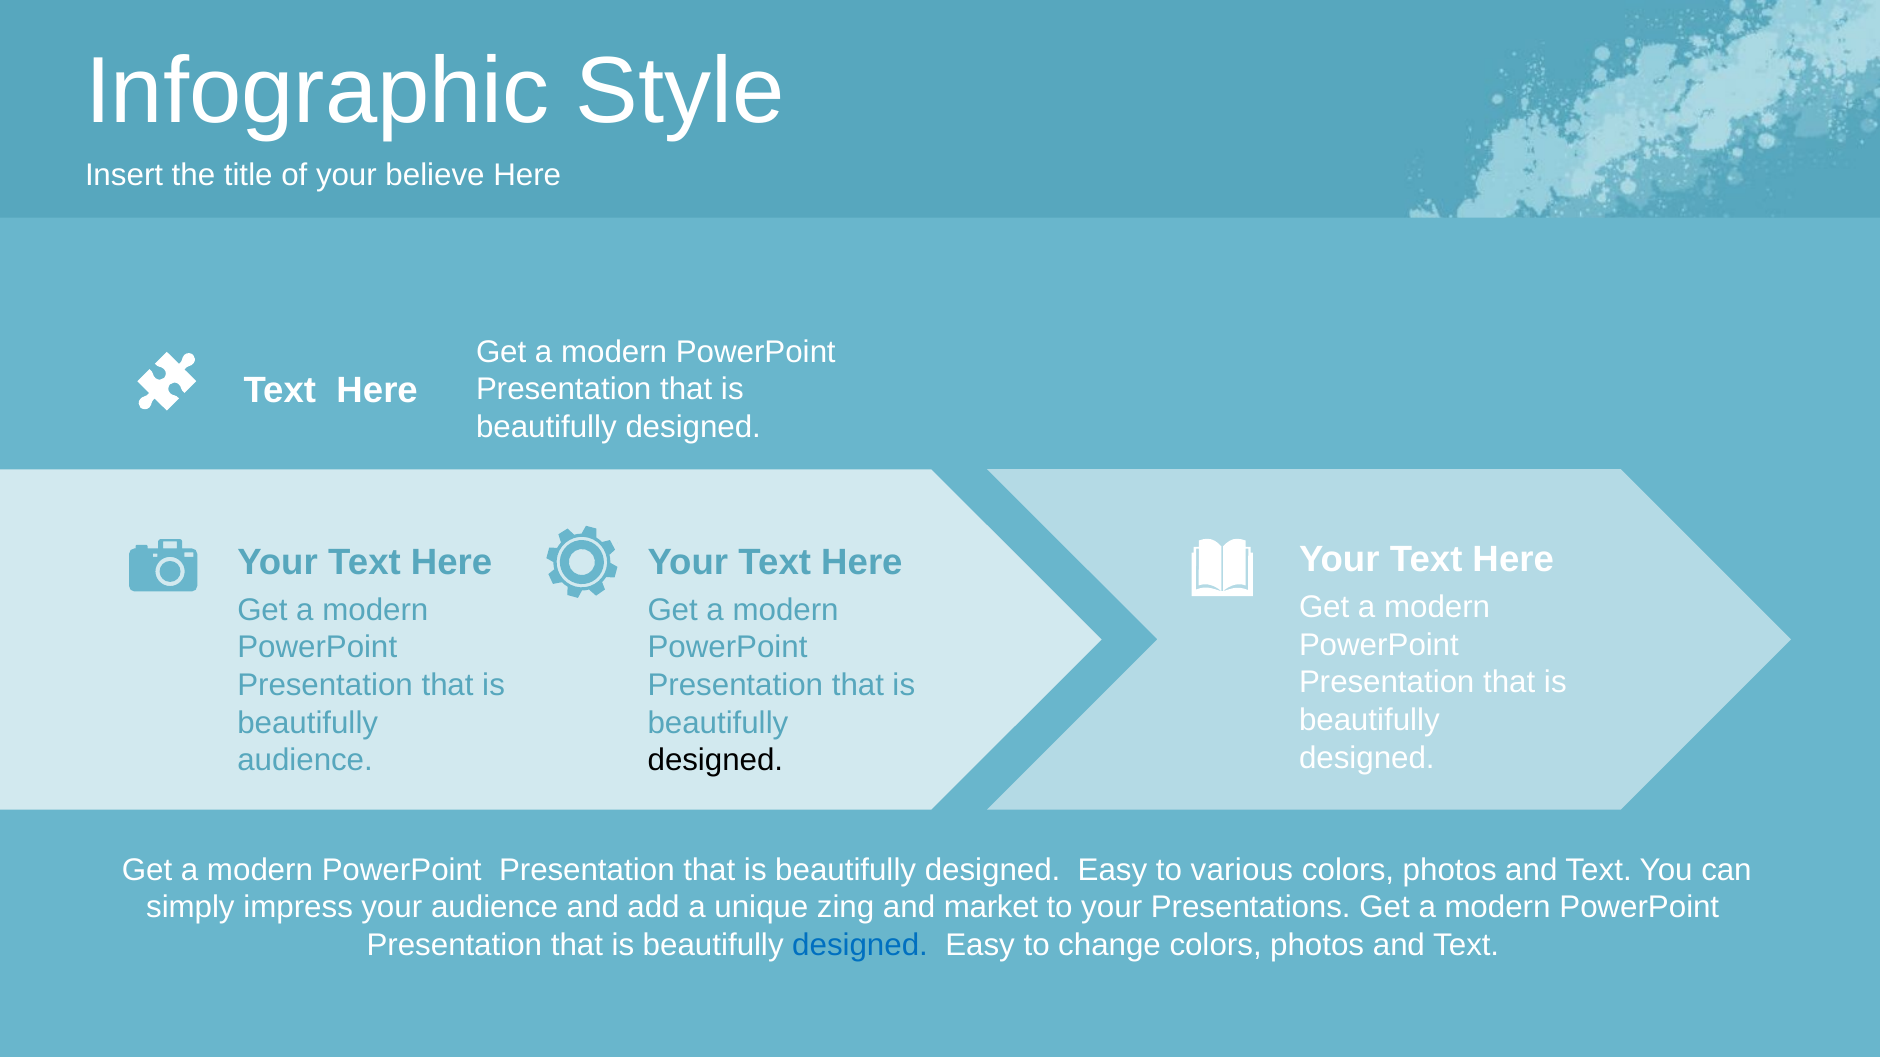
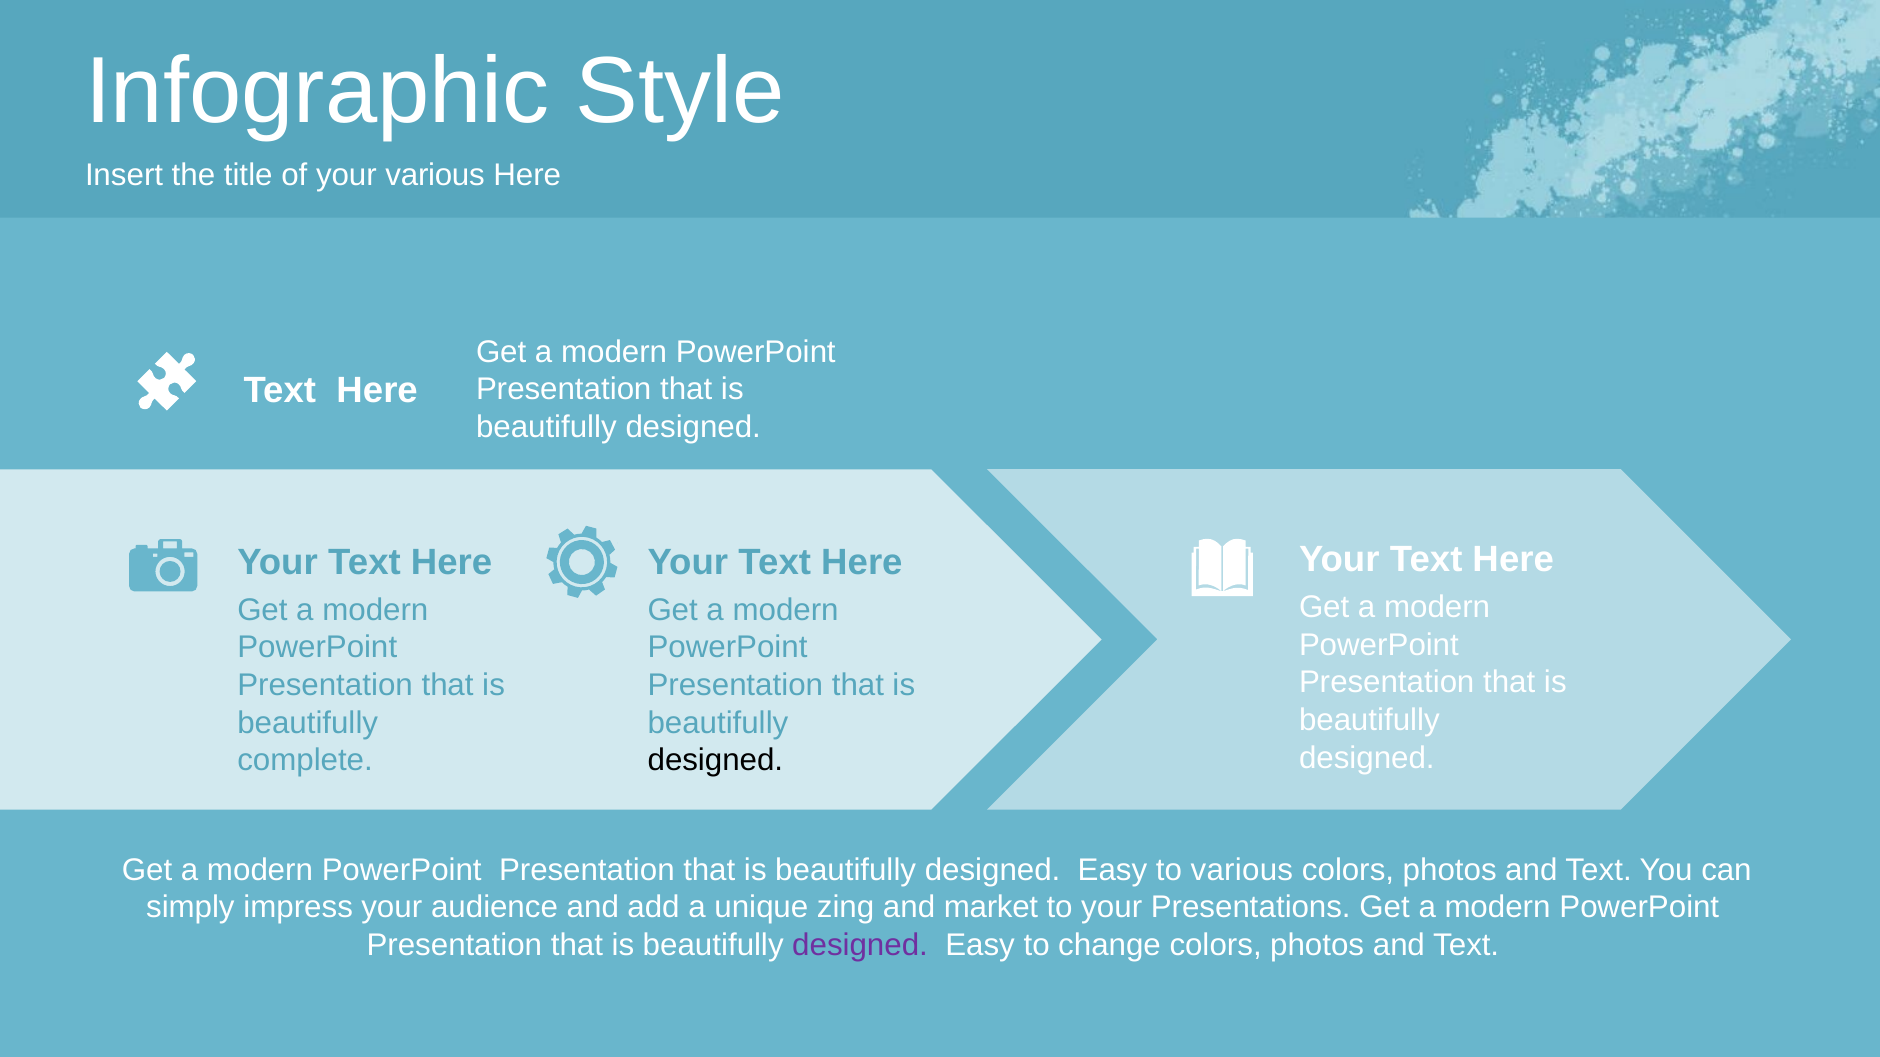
your believe: believe -> various
audience at (305, 761): audience -> complete
designed at (860, 945) colour: blue -> purple
